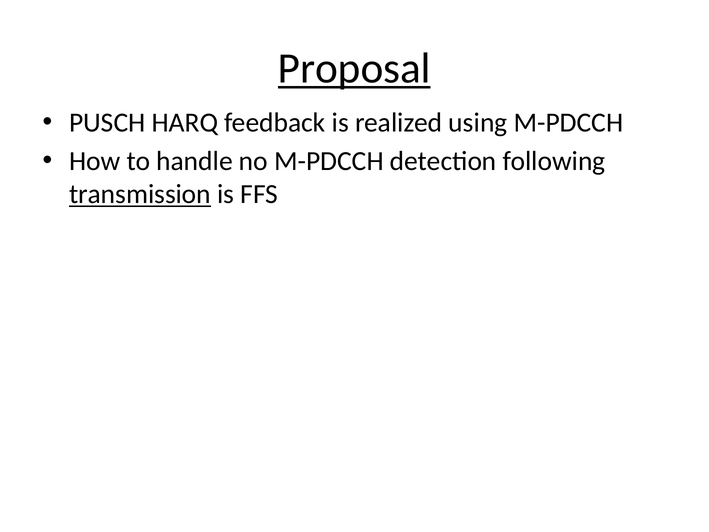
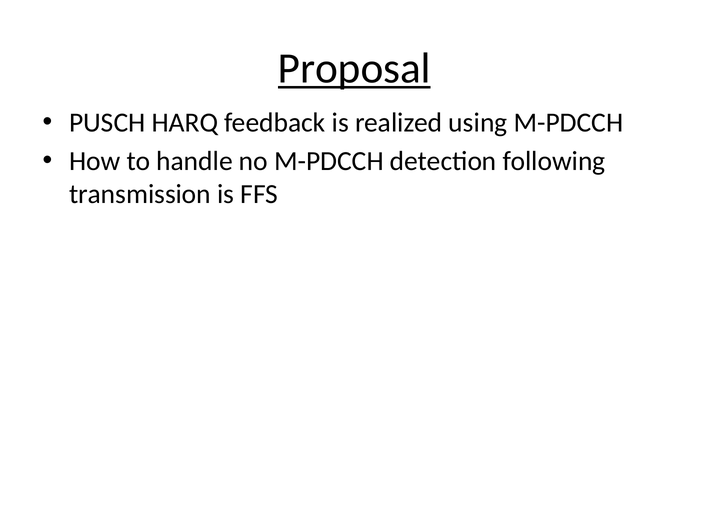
transmission underline: present -> none
